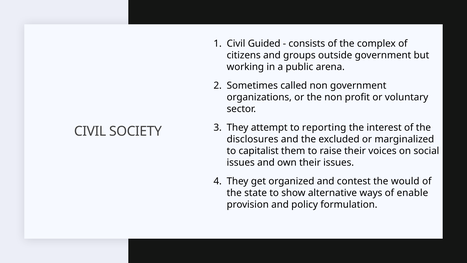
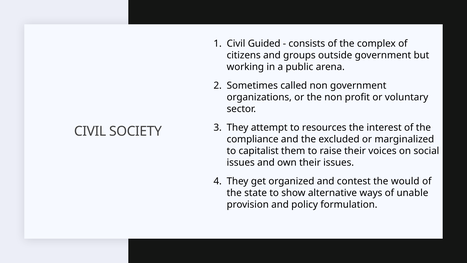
reporting: reporting -> resources
disclosures: disclosures -> compliance
enable: enable -> unable
